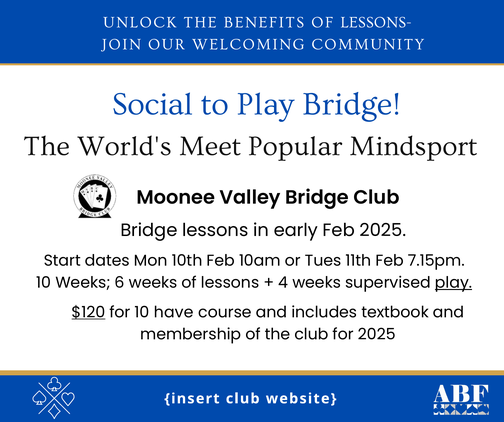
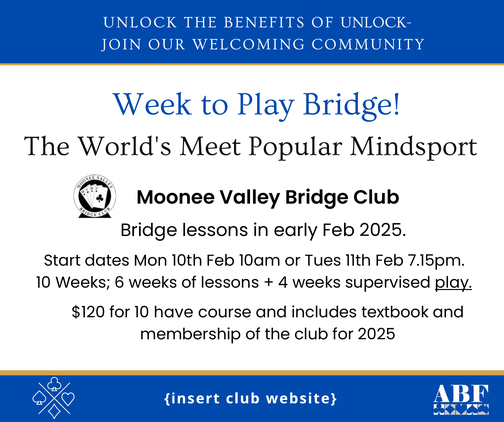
LESSONS-: LESSONS- -> UNLOCK-
Social: Social -> Week
$120 underline: present -> none
